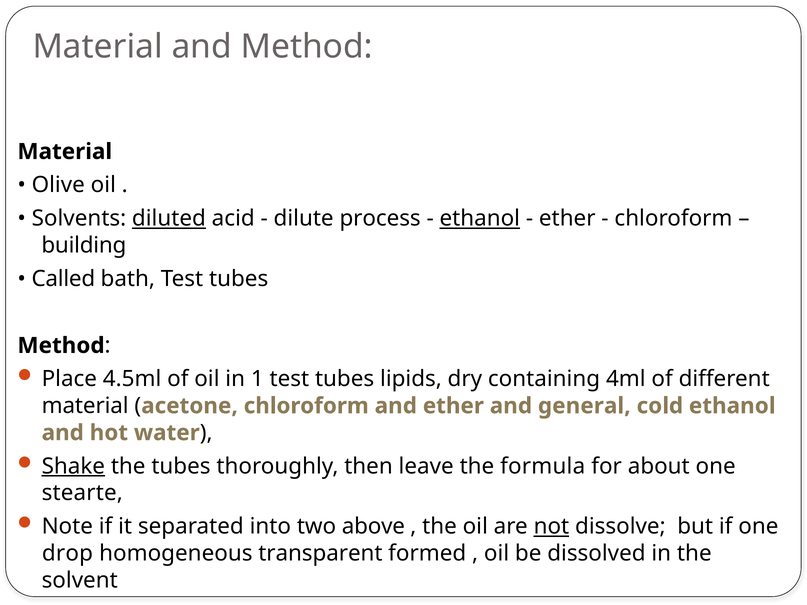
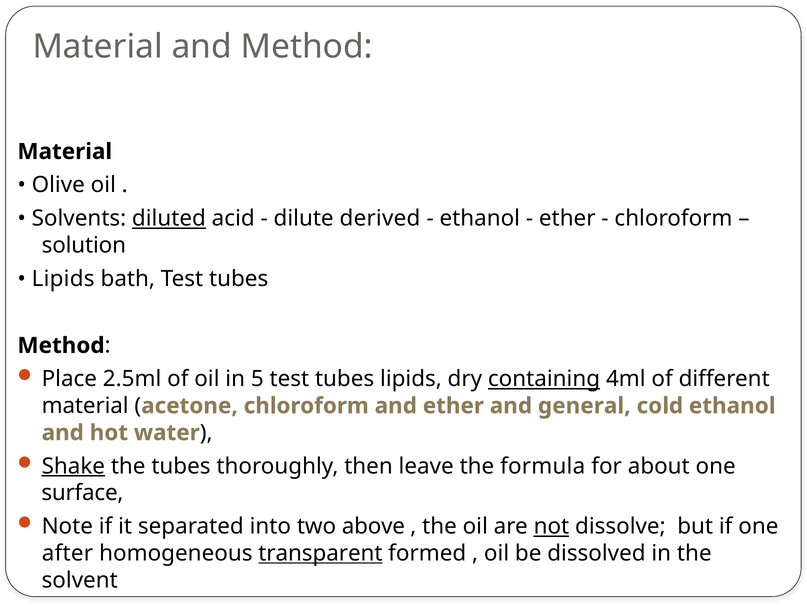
process: process -> derived
ethanol at (480, 219) underline: present -> none
building: building -> solution
Called at (63, 279): Called -> Lipids
4.5ml: 4.5ml -> 2.5ml
1: 1 -> 5
containing underline: none -> present
stearte: stearte -> surface
drop: drop -> after
transparent underline: none -> present
